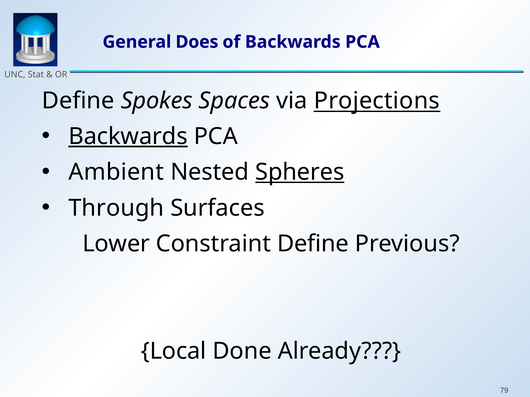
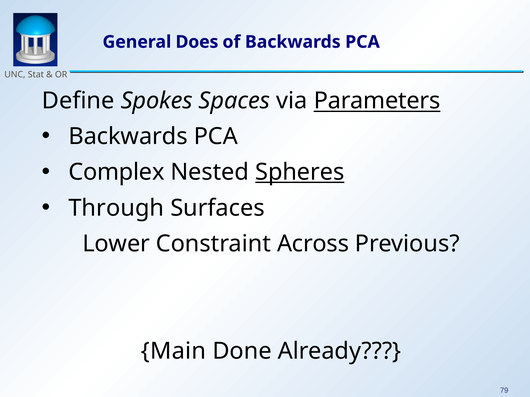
Projections: Projections -> Parameters
Backwards at (128, 137) underline: present -> none
Ambient: Ambient -> Complex
Constraint Define: Define -> Across
Local: Local -> Main
